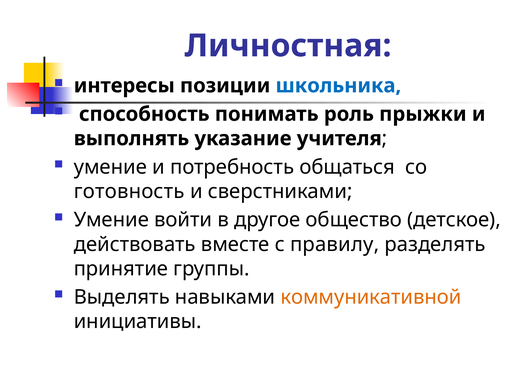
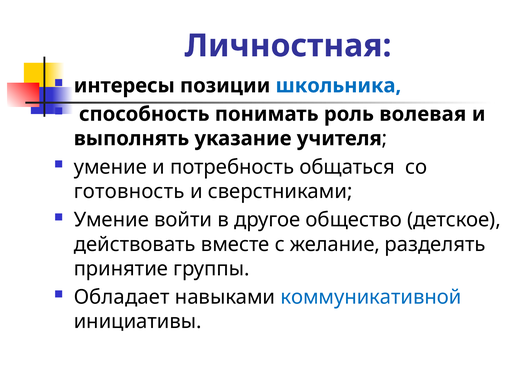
прыжки: прыжки -> волевая
правилу: правилу -> желание
Выделять: Выделять -> Обладает
коммуникативной colour: orange -> blue
